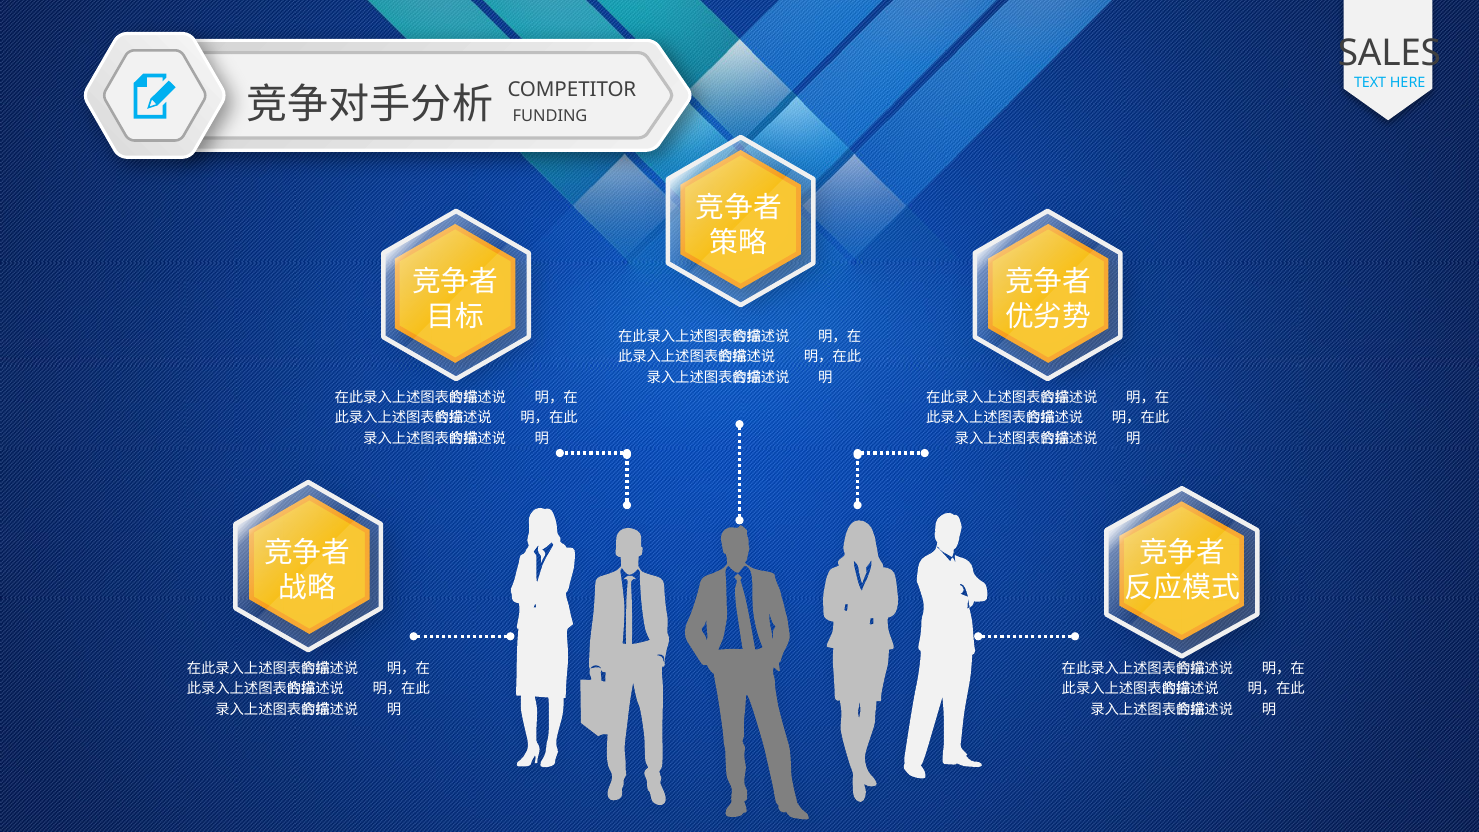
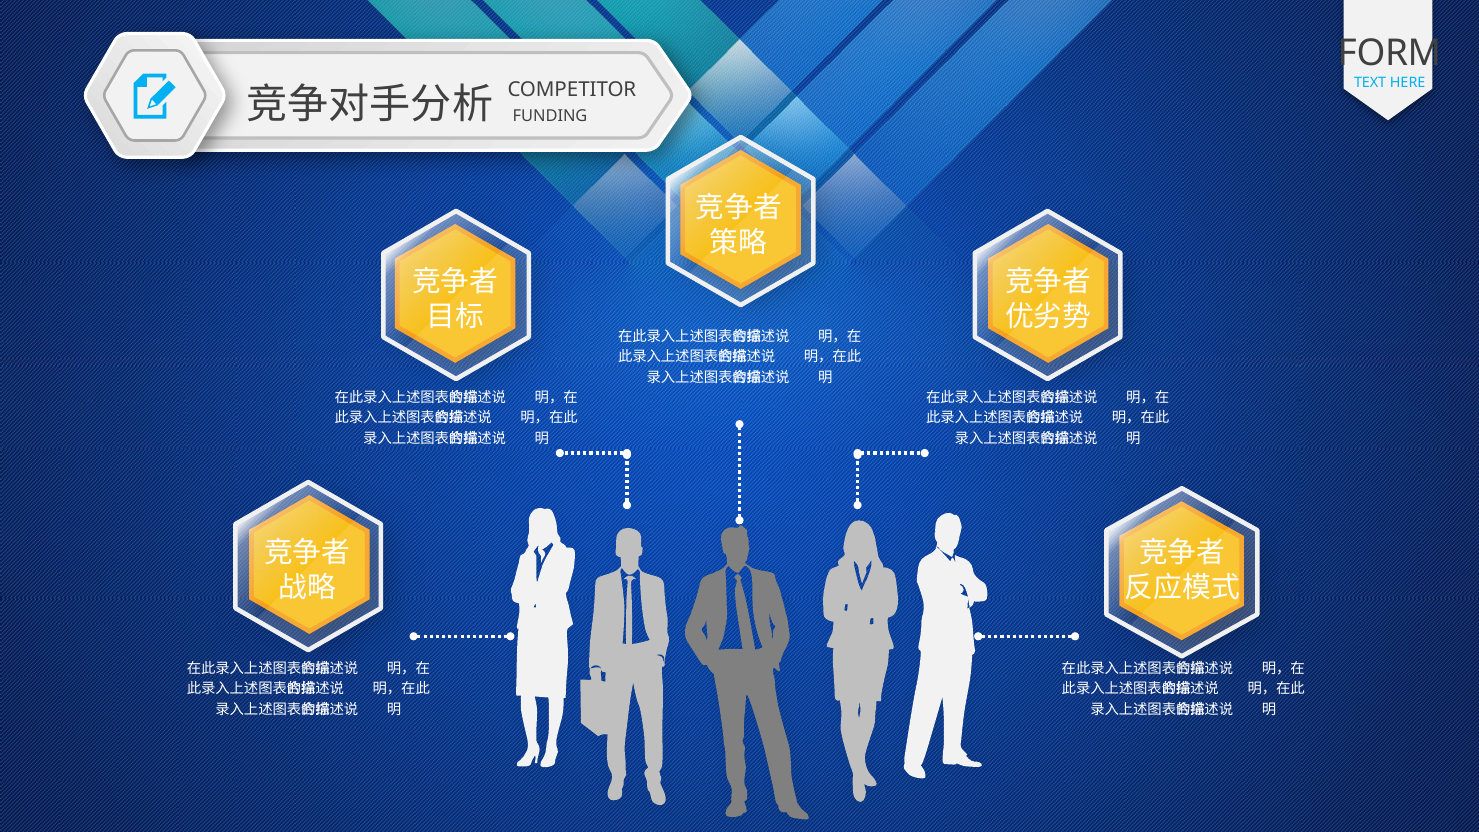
SALES: SALES -> FORM
